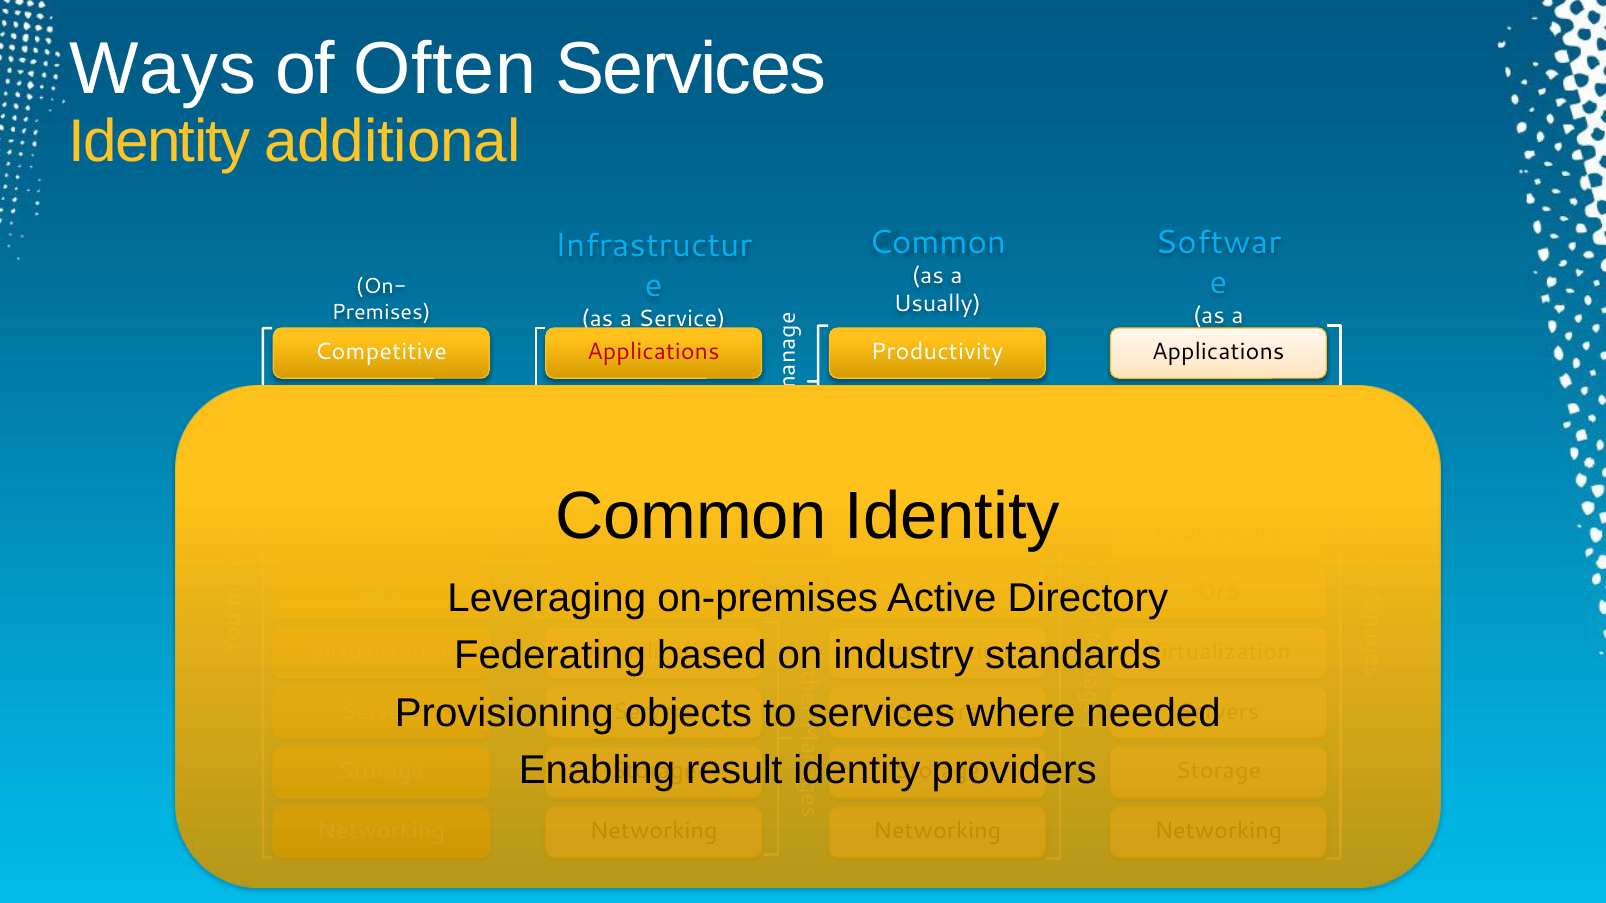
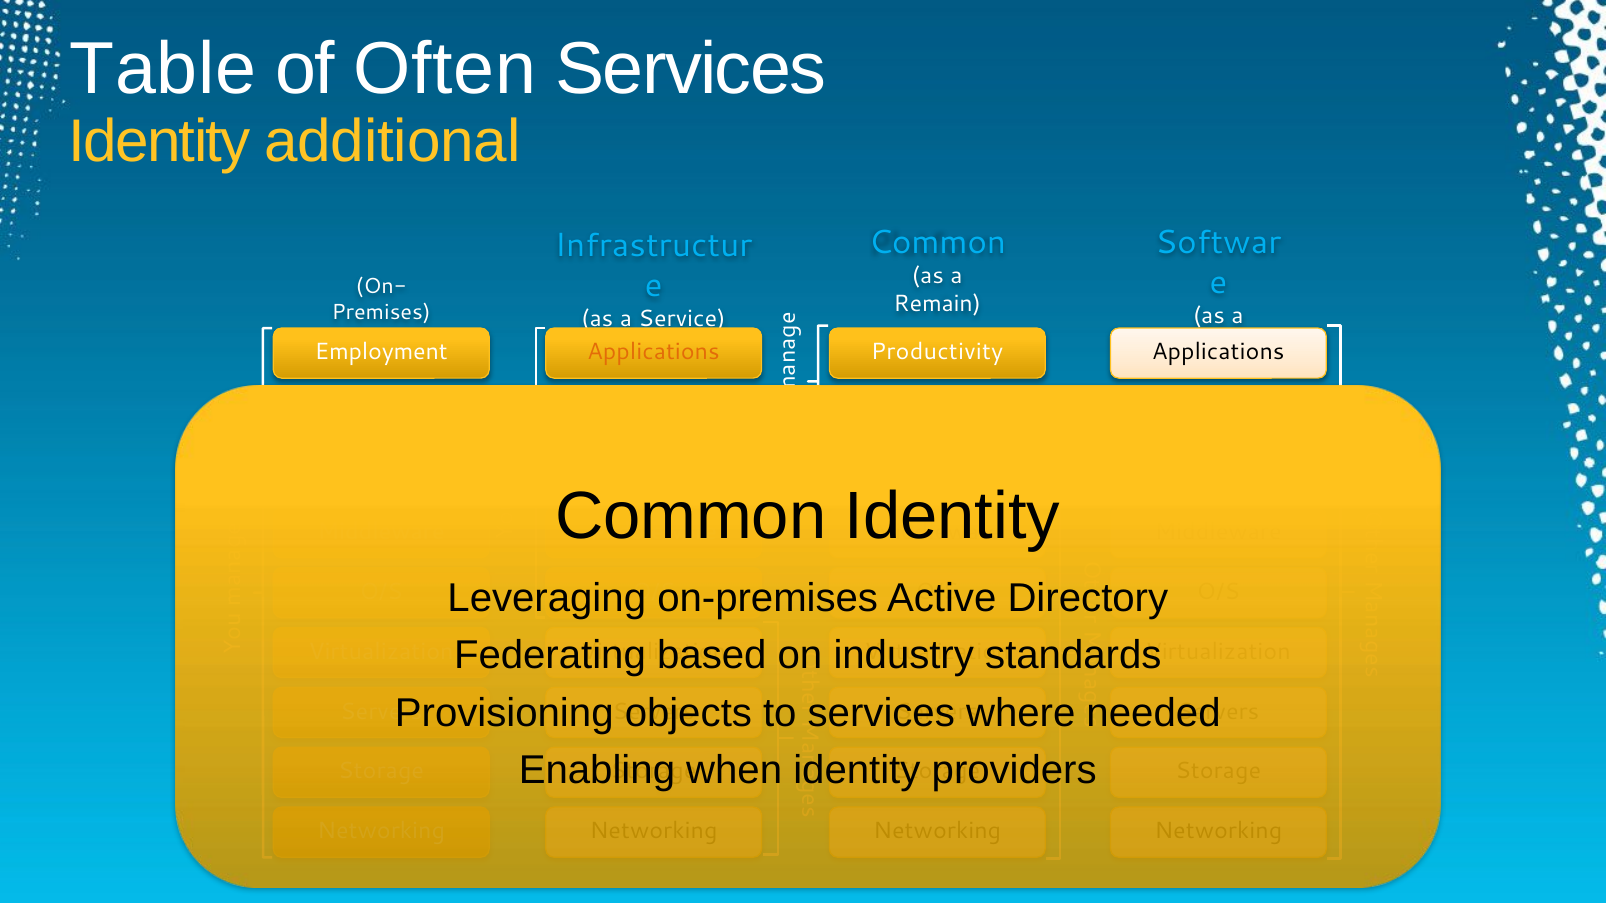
Ways: Ways -> Table
Usually: Usually -> Remain
Competitive: Competitive -> Employment
Applications at (653, 352) colour: red -> orange
result: result -> when
